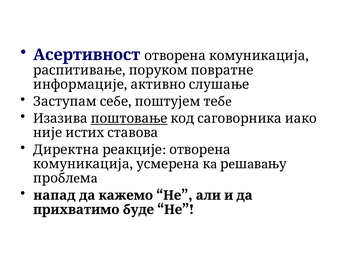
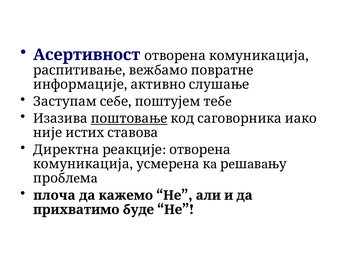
поруком: поруком -> вежбамо
напад: напад -> плоча
